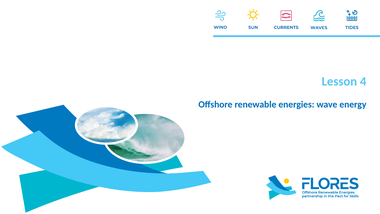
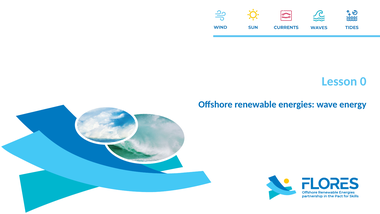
4: 4 -> 0
